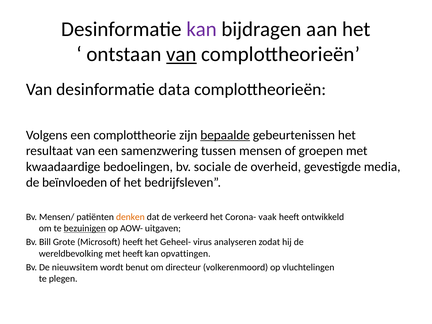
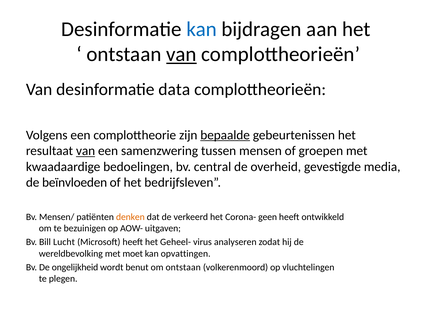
kan at (202, 29) colour: purple -> blue
van at (86, 151) underline: none -> present
sociale: sociale -> central
vaak: vaak -> geen
bezuinigen underline: present -> none
Grote: Grote -> Lucht
met heeft: heeft -> moet
nieuwsitem: nieuwsitem -> ongelijkheid
om directeur: directeur -> ontstaan
